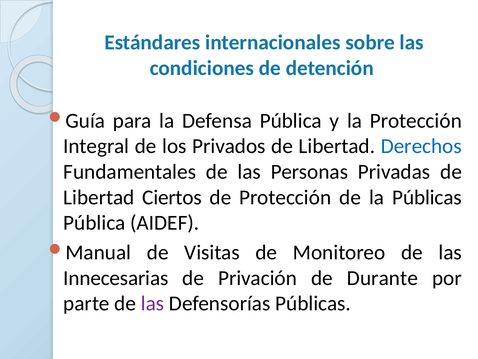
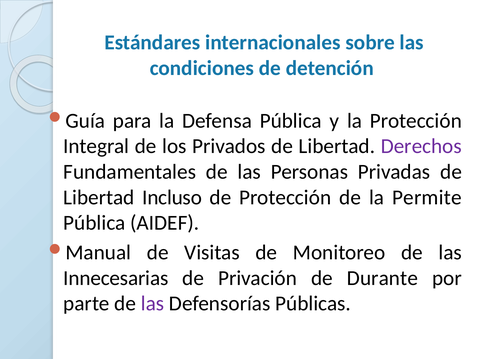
Derechos colour: blue -> purple
Ciertos: Ciertos -> Incluso
la Públicas: Públicas -> Permite
